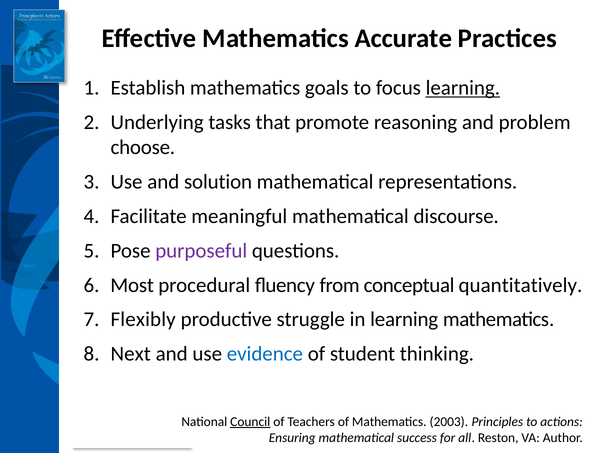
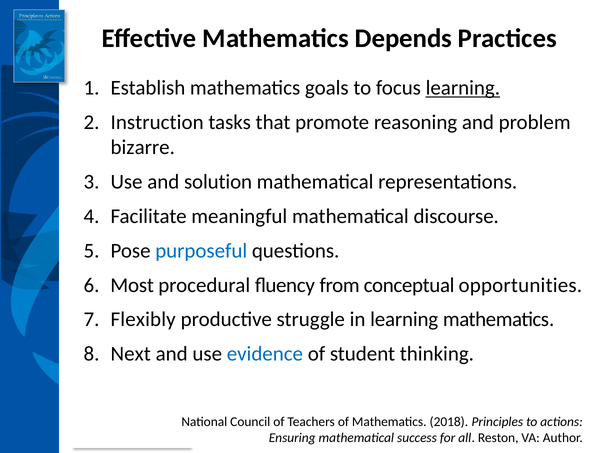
Accurate: Accurate -> Depends
Underlying: Underlying -> Instruction
choose: choose -> bizarre
purposeful colour: purple -> blue
quantitatively: quantitatively -> opportunities
Council underline: present -> none
2003: 2003 -> 2018
